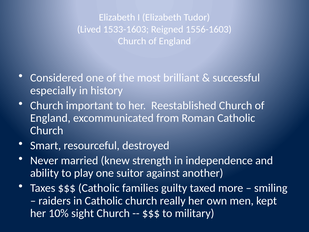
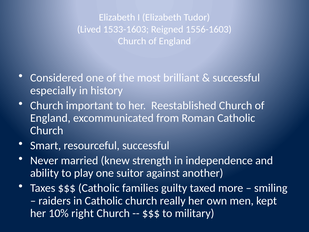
resourceful destroyed: destroyed -> successful
sight: sight -> right
